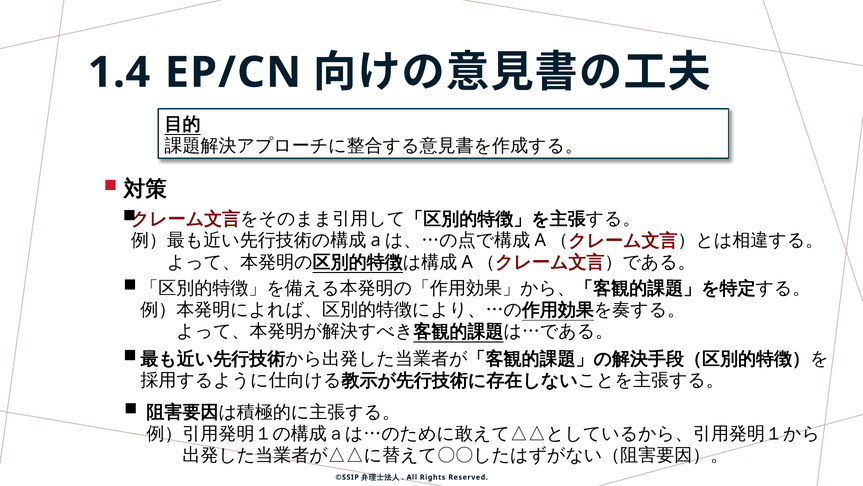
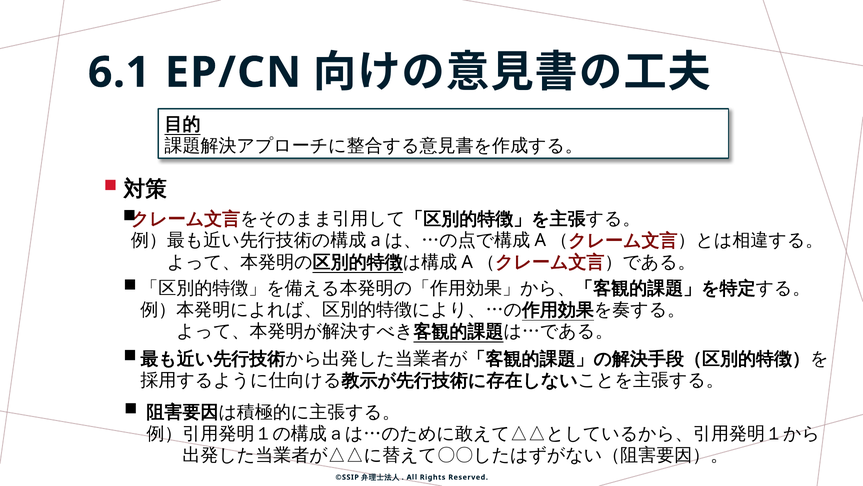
1.4: 1.4 -> 6.1
